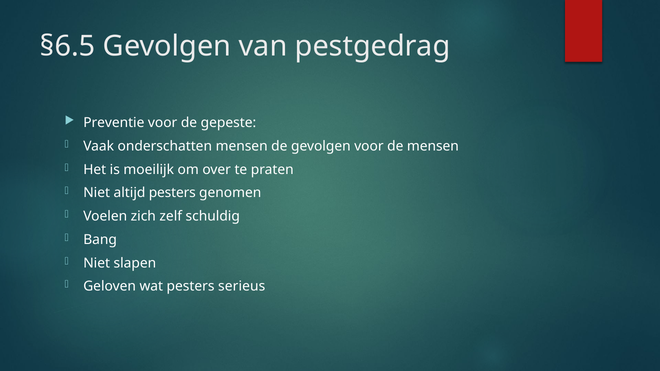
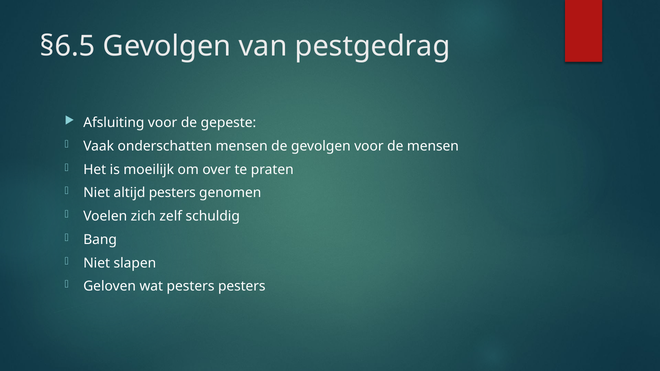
Preventie: Preventie -> Afsluiting
pesters serieus: serieus -> pesters
